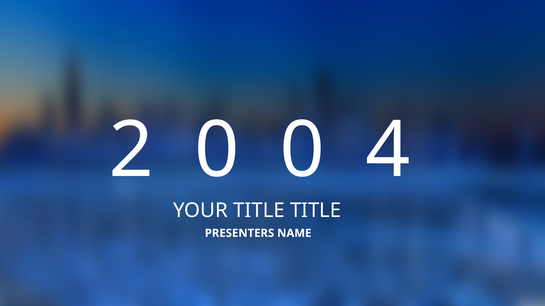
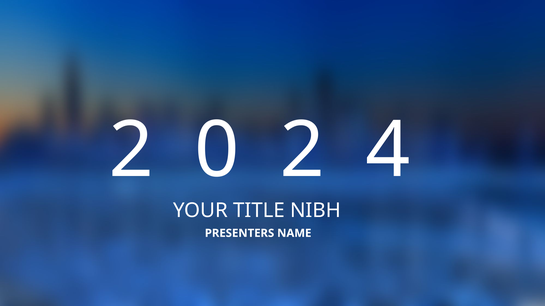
0 0: 0 -> 2
TITLE TITLE: TITLE -> NIBH
